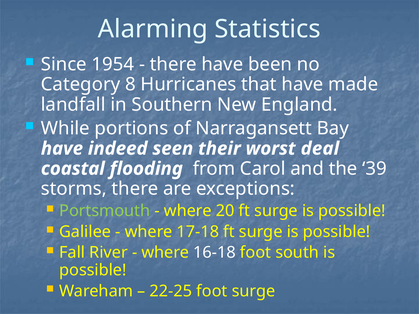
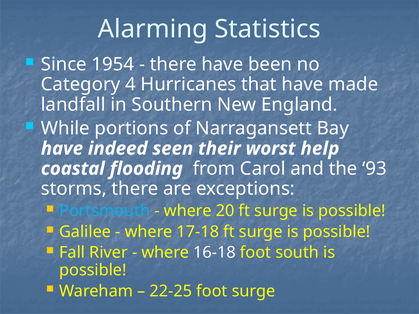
8: 8 -> 4
deal: deal -> help
39: 39 -> 93
Portsmouth colour: light green -> light blue
